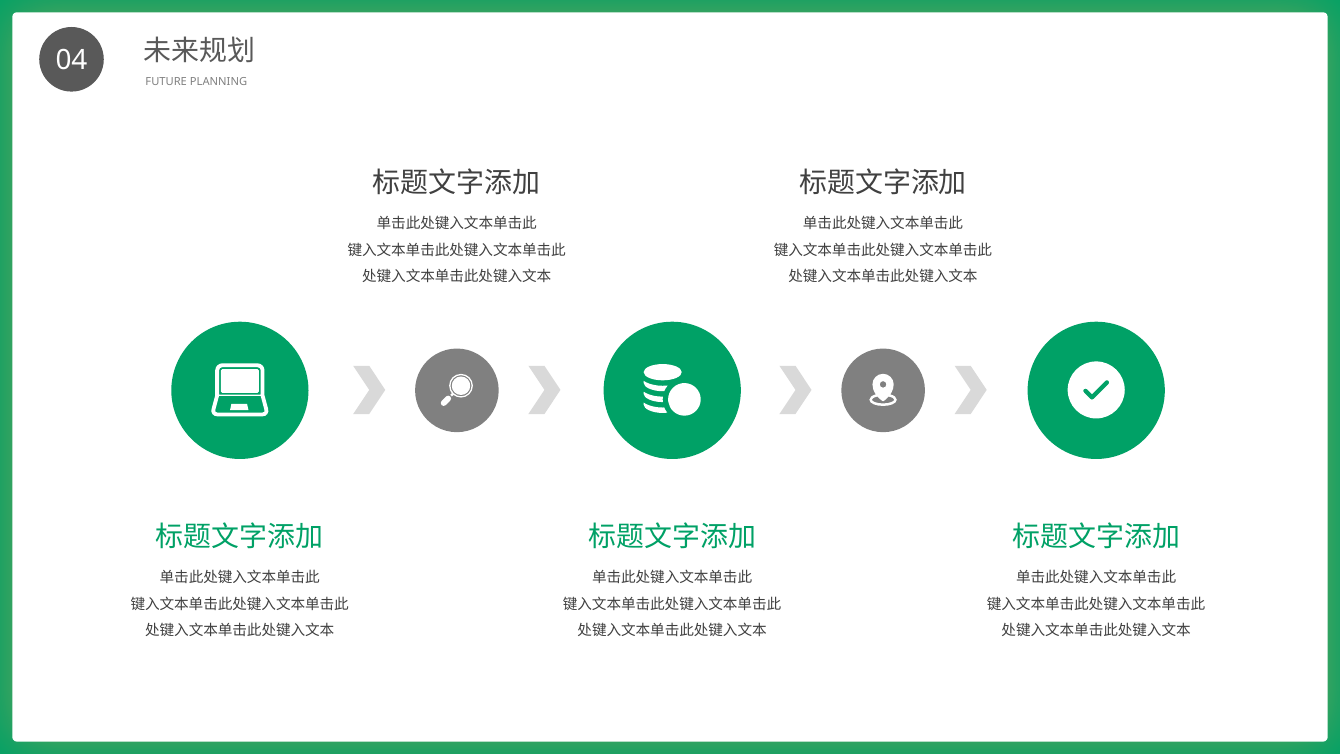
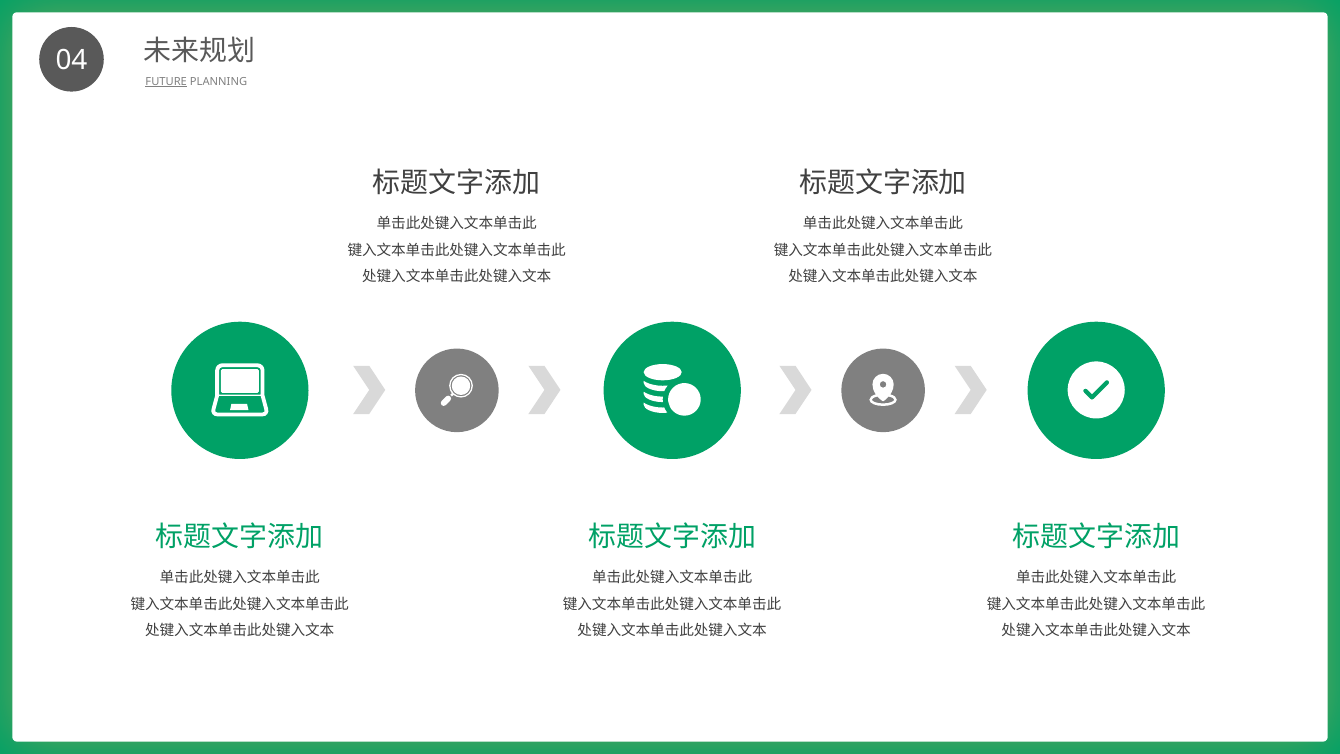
FUTURE underline: none -> present
